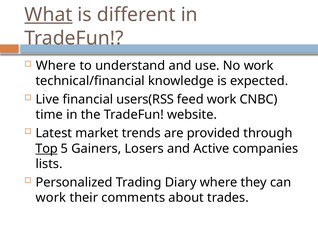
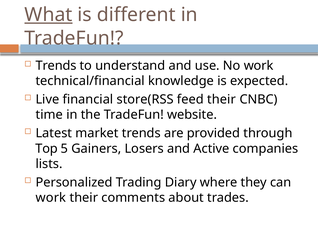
Where at (56, 66): Where -> Trends
users(RSS: users(RSS -> store(RSS
feed work: work -> their
Top underline: present -> none
